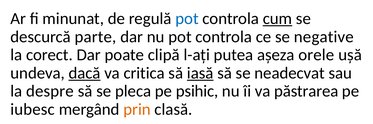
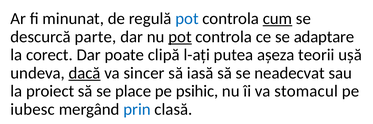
pot at (180, 37) underline: none -> present
negative: negative -> adaptare
orele: orele -> teorii
critica: critica -> sincer
iasă underline: present -> none
despre: despre -> proiect
pleca: pleca -> place
păstrarea: păstrarea -> stomacul
prin colour: orange -> blue
